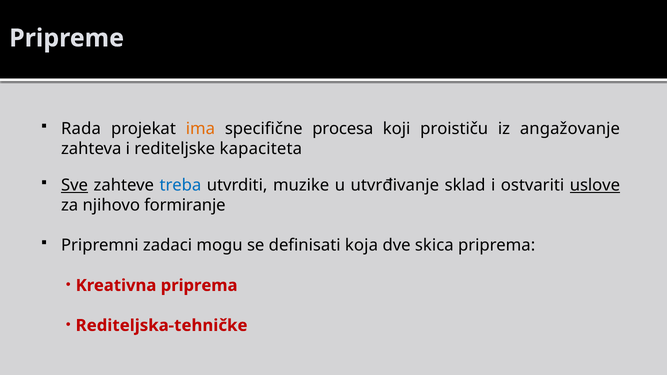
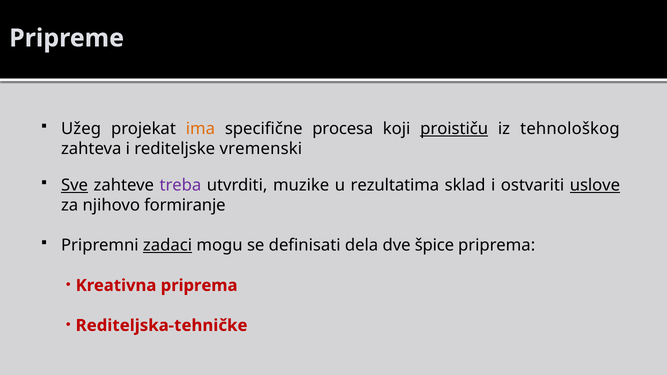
Rada: Rada -> Užeg
proističu underline: none -> present
angažovanje: angažovanje -> tehnološkog
kapaciteta: kapaciteta -> vremenski
treba colour: blue -> purple
utvrđivanje: utvrđivanje -> rezultatima
zadaci underline: none -> present
koja: koja -> dela
skica: skica -> špice
